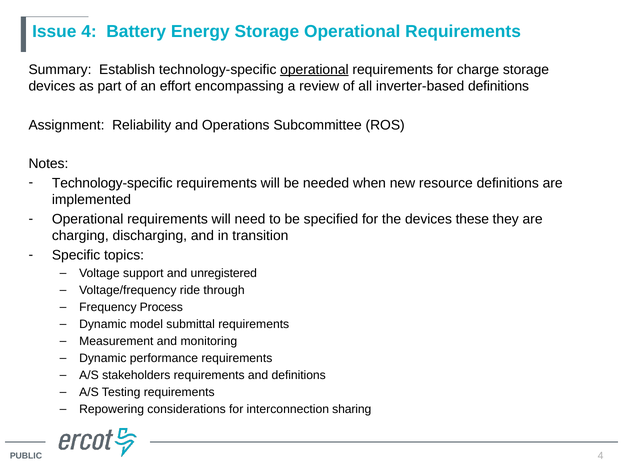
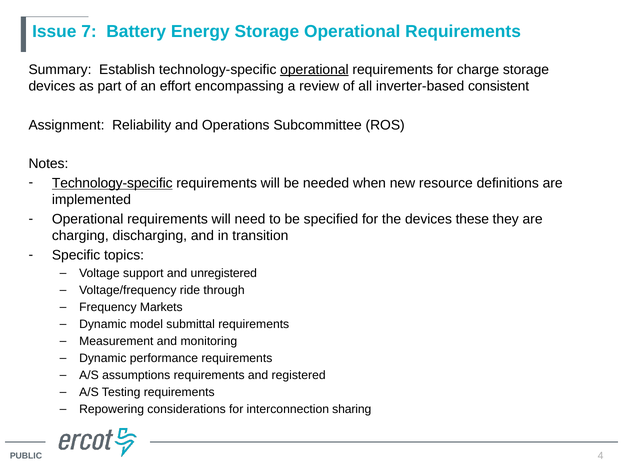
Issue 4: 4 -> 7
inverter-based definitions: definitions -> consistent
Technology-specific at (112, 183) underline: none -> present
Process: Process -> Markets
stakeholders: stakeholders -> assumptions
and definitions: definitions -> registered
